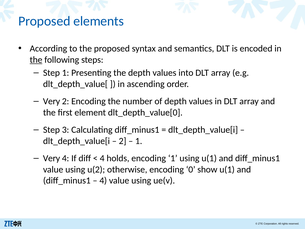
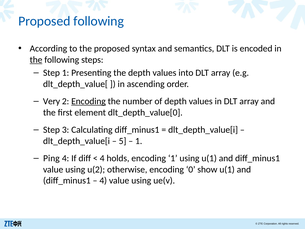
Proposed elements: elements -> following
Encoding at (89, 101) underline: none -> present
2 at (123, 141): 2 -> 5
Very at (52, 158): Very -> Ping
